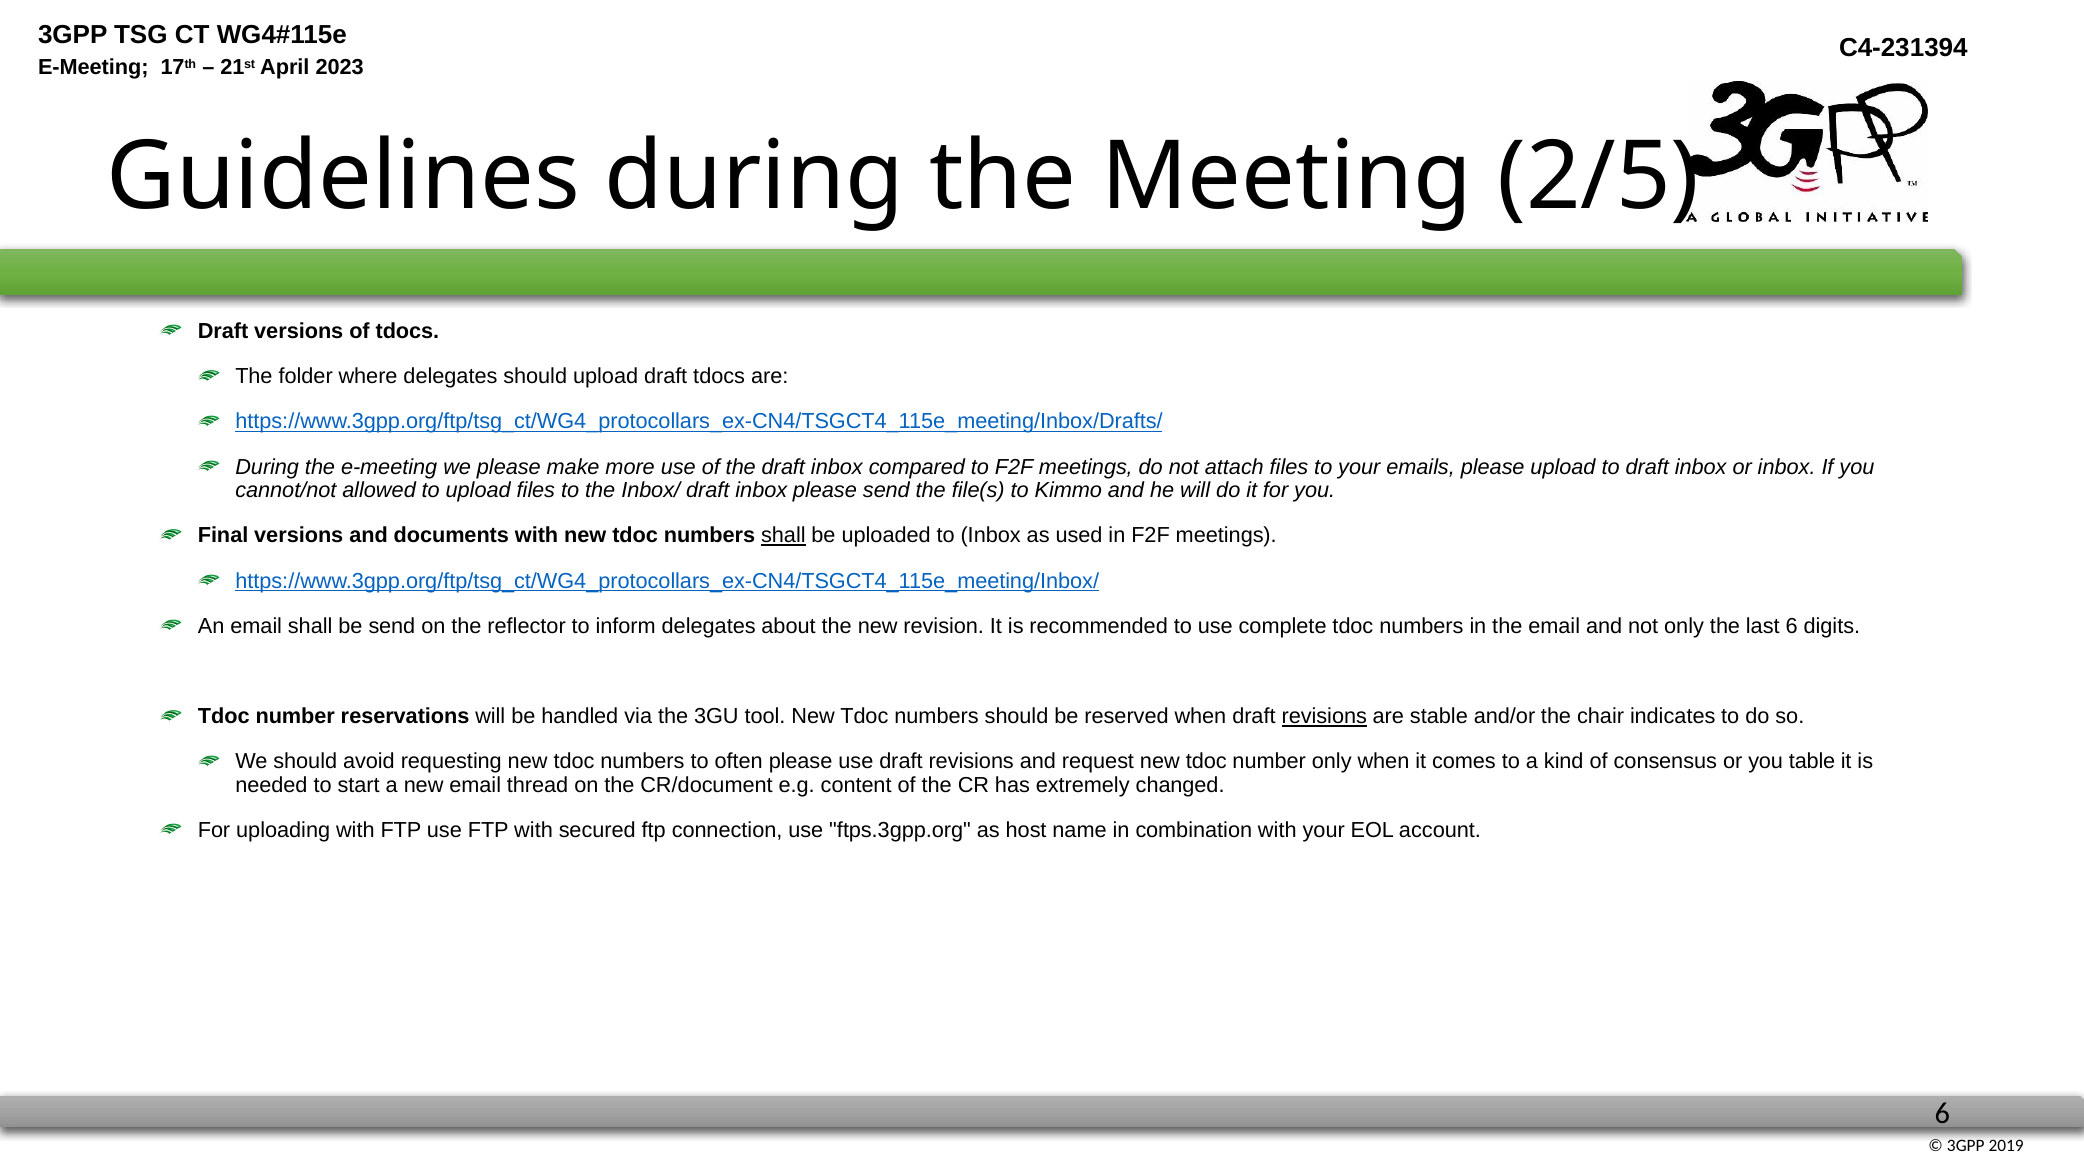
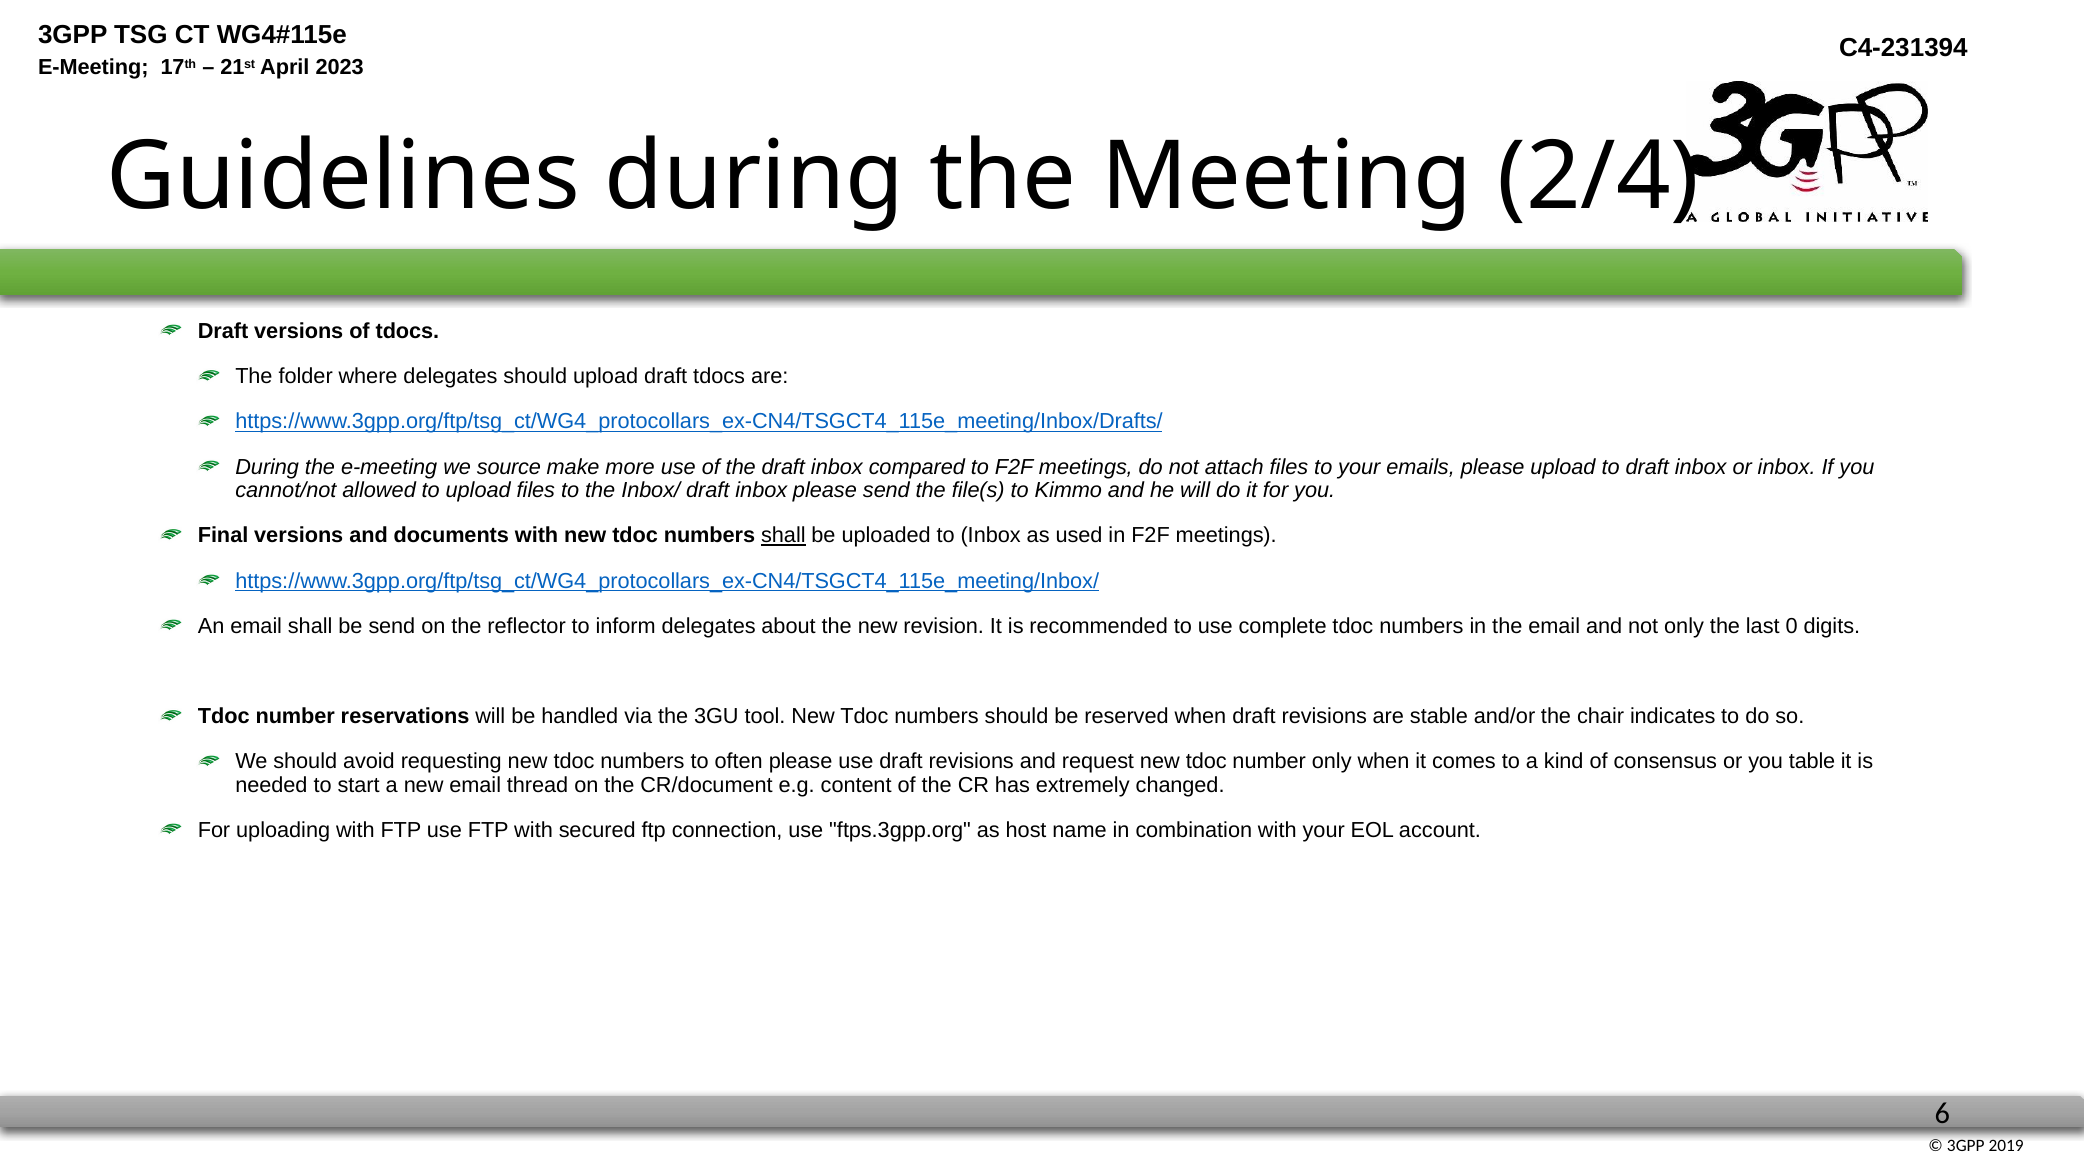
2/5: 2/5 -> 2/4
we please: please -> source
last 6: 6 -> 0
revisions at (1324, 717) underline: present -> none
